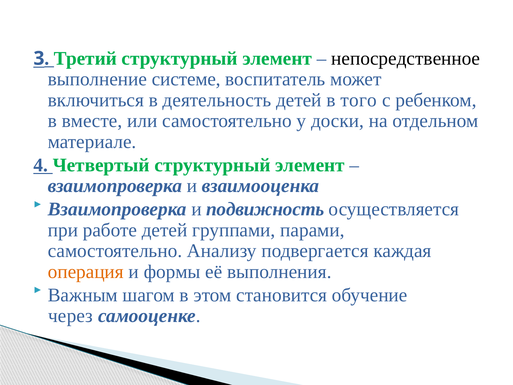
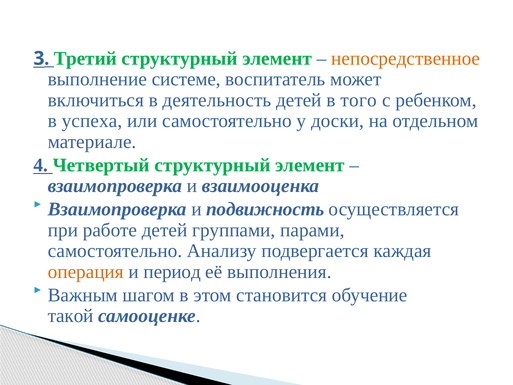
непосредственное colour: black -> orange
вместе: вместе -> успеха
формы: формы -> период
через: через -> такой
